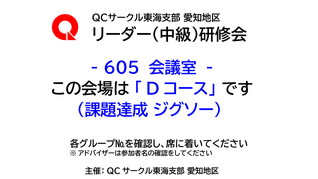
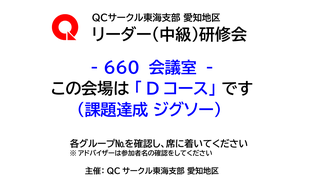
605: 605 -> 660
